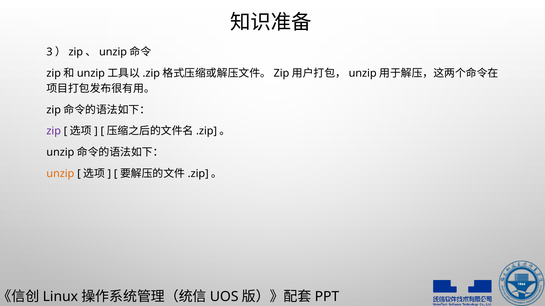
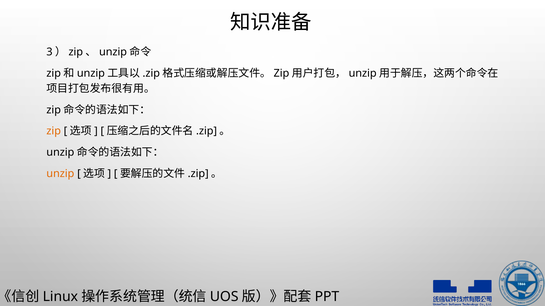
zip colour: purple -> orange
